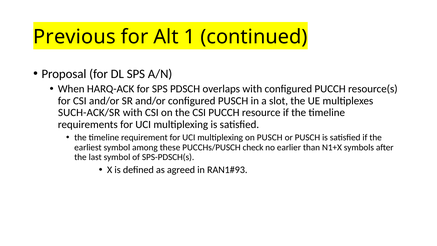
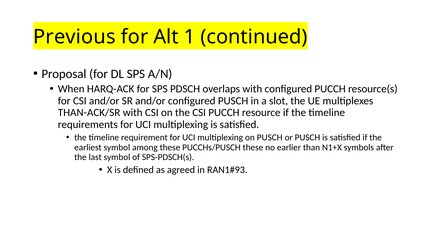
SUCH-ACK/SR: SUCH-ACK/SR -> THAN-ACK/SR
PUCCHs/PUSCH check: check -> these
